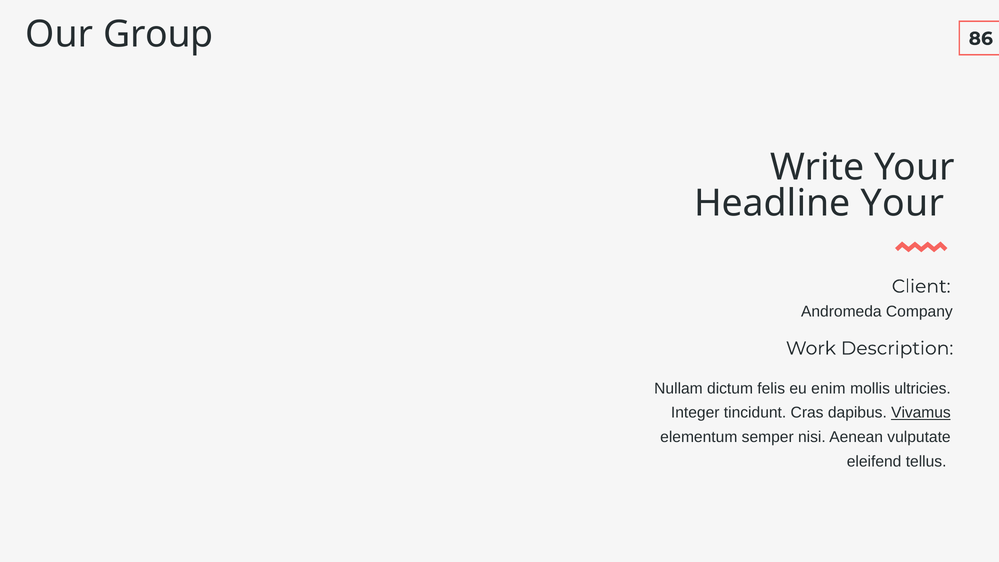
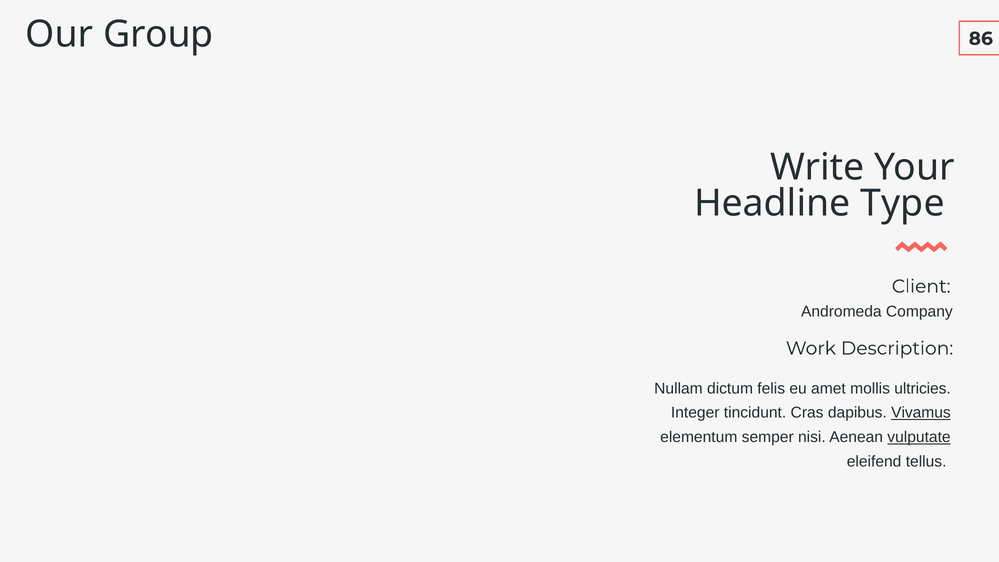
Headline Your: Your -> Type
enim: enim -> amet
vulputate underline: none -> present
